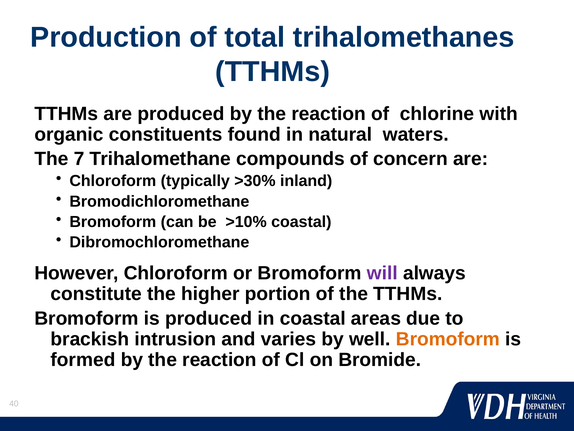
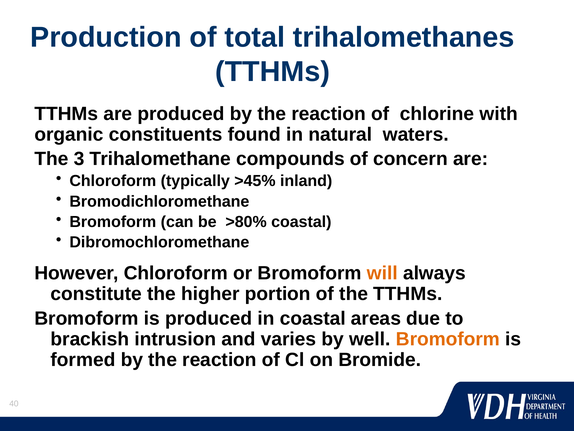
7: 7 -> 3
>30%: >30% -> >45%
>10%: >10% -> >80%
will colour: purple -> orange
